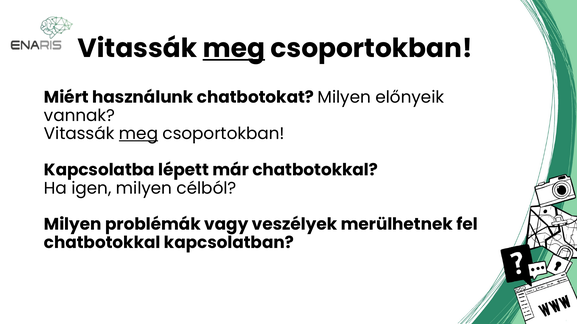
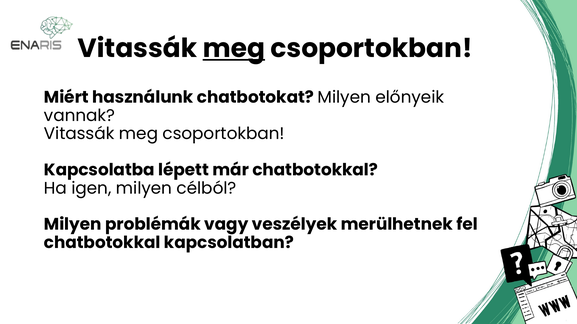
meg at (138, 134) underline: present -> none
